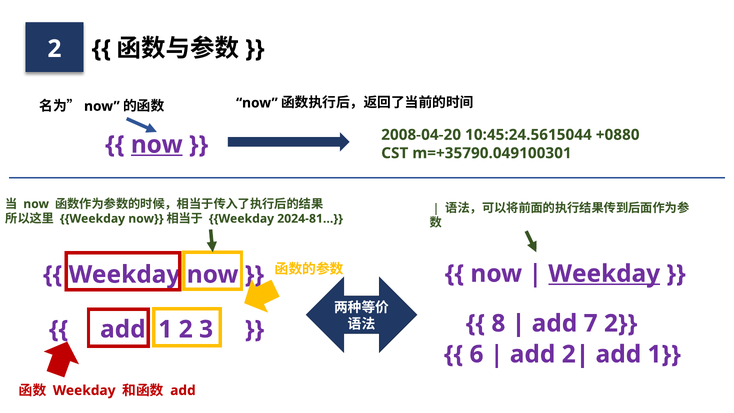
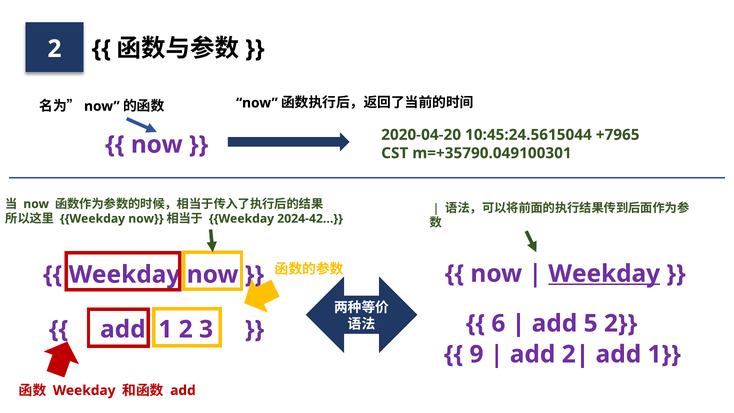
2008-04-20: 2008-04-20 -> 2020-04-20
+0880: +0880 -> +7965
now at (157, 145) underline: present -> none
2024-81…: 2024-81… -> 2024-42…
8: 8 -> 6
7: 7 -> 5
6: 6 -> 9
